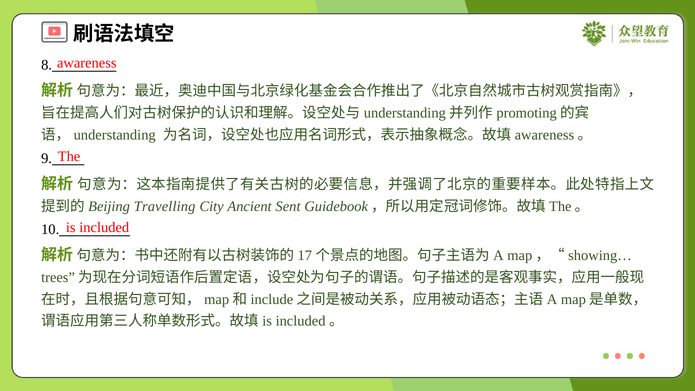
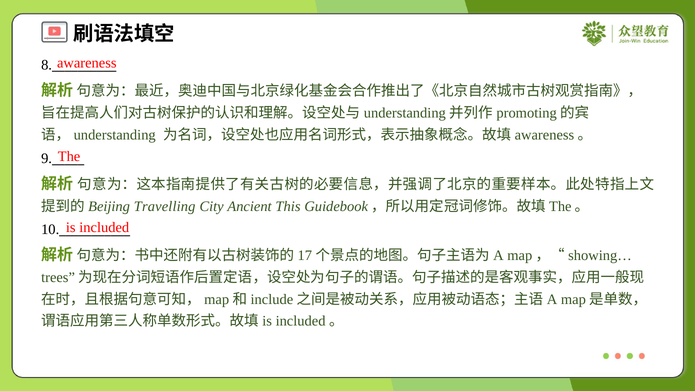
Sent: Sent -> This
